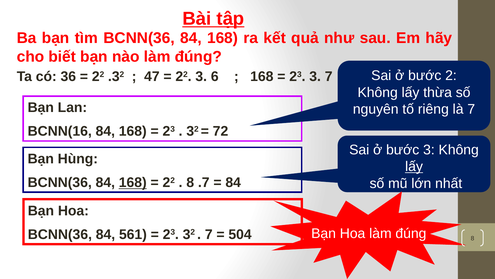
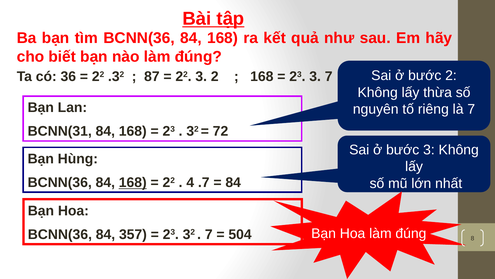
47: 47 -> 87
3 6: 6 -> 2
BCNN(16: BCNN(16 -> BCNN(31
lấy at (414, 166) underline: present -> none
8 at (190, 182): 8 -> 4
561: 561 -> 357
